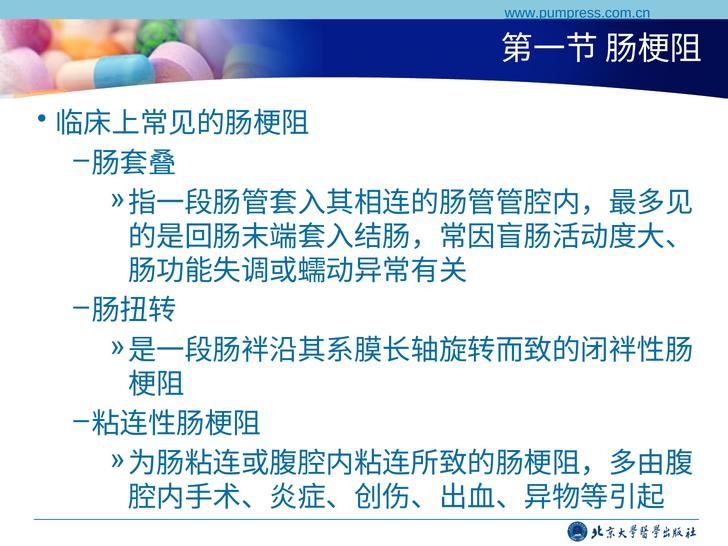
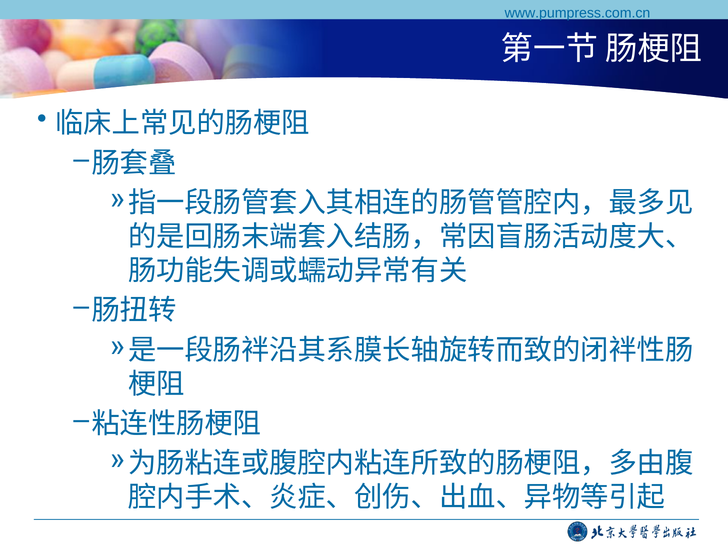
www.pumpress.com.cn underline: present -> none
